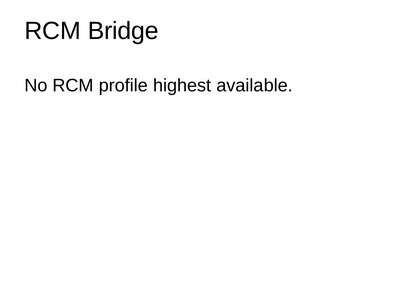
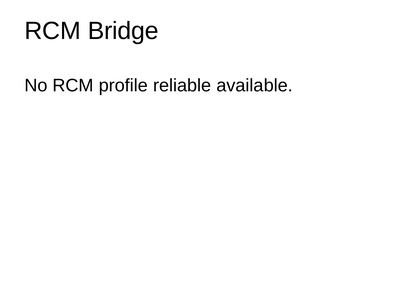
highest: highest -> reliable
